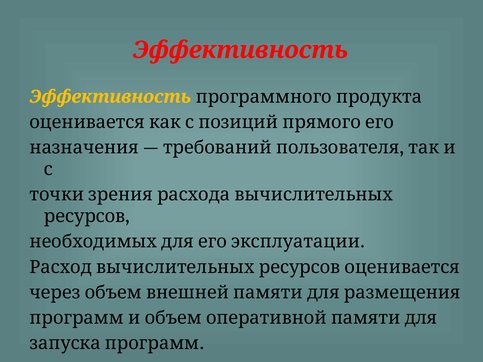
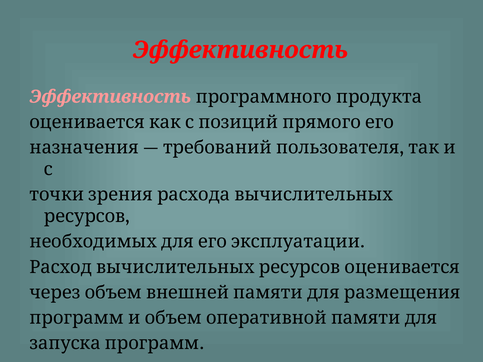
Эффективность at (110, 97) colour: yellow -> pink
